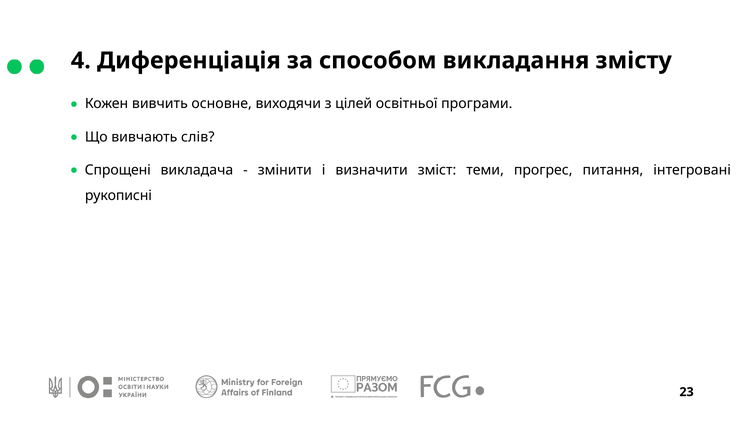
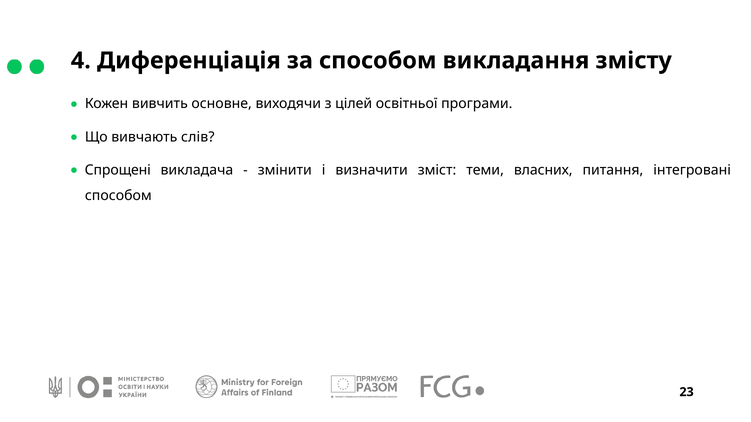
прогрес: прогрес -> власних
рукописні at (118, 196): рукописні -> способом
